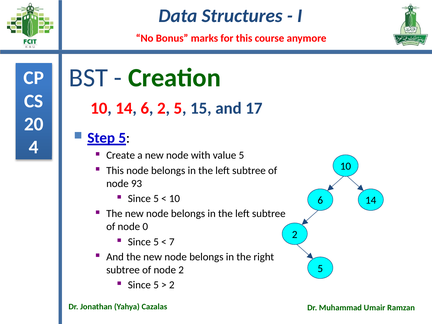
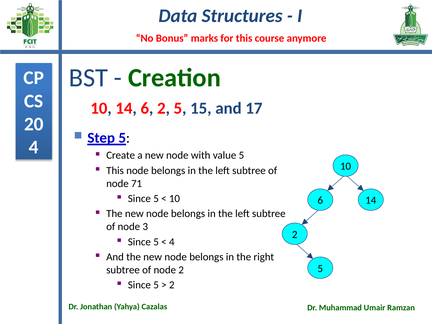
93: 93 -> 71
0: 0 -> 3
7 at (172, 242): 7 -> 4
